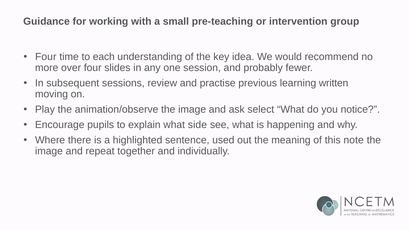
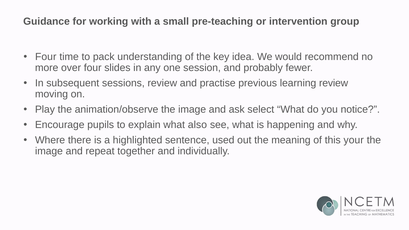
each: each -> pack
learning written: written -> review
side: side -> also
note: note -> your
